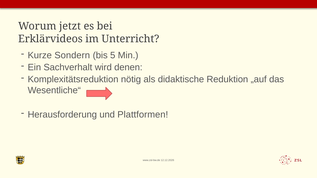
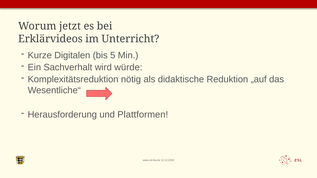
Sondern: Sondern -> Digitalen
denen: denen -> würde
